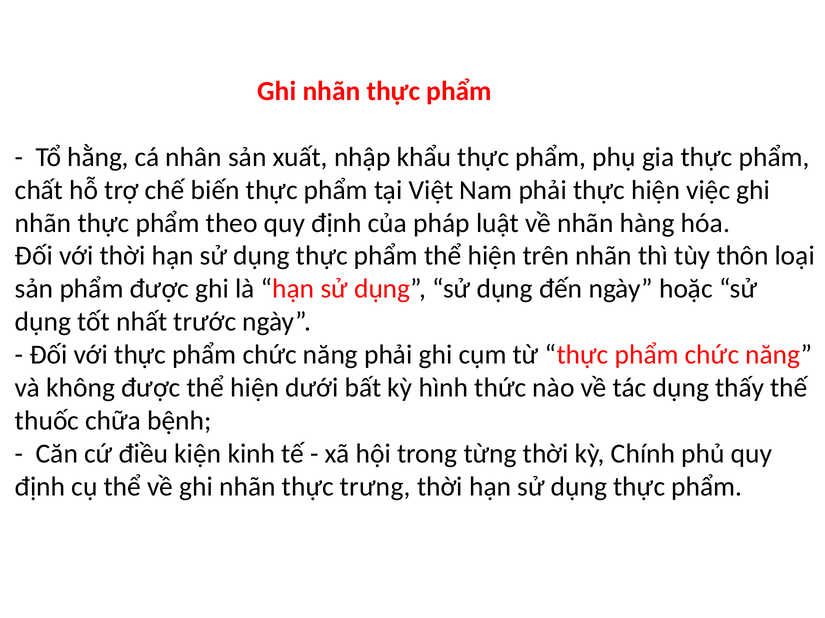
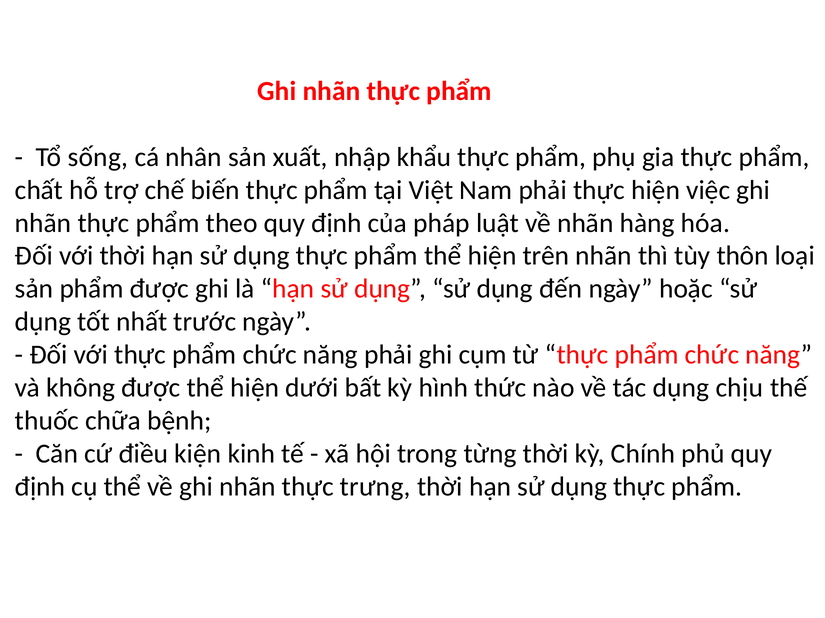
hằng: hằng -> sống
thấy: thấy -> chịu
